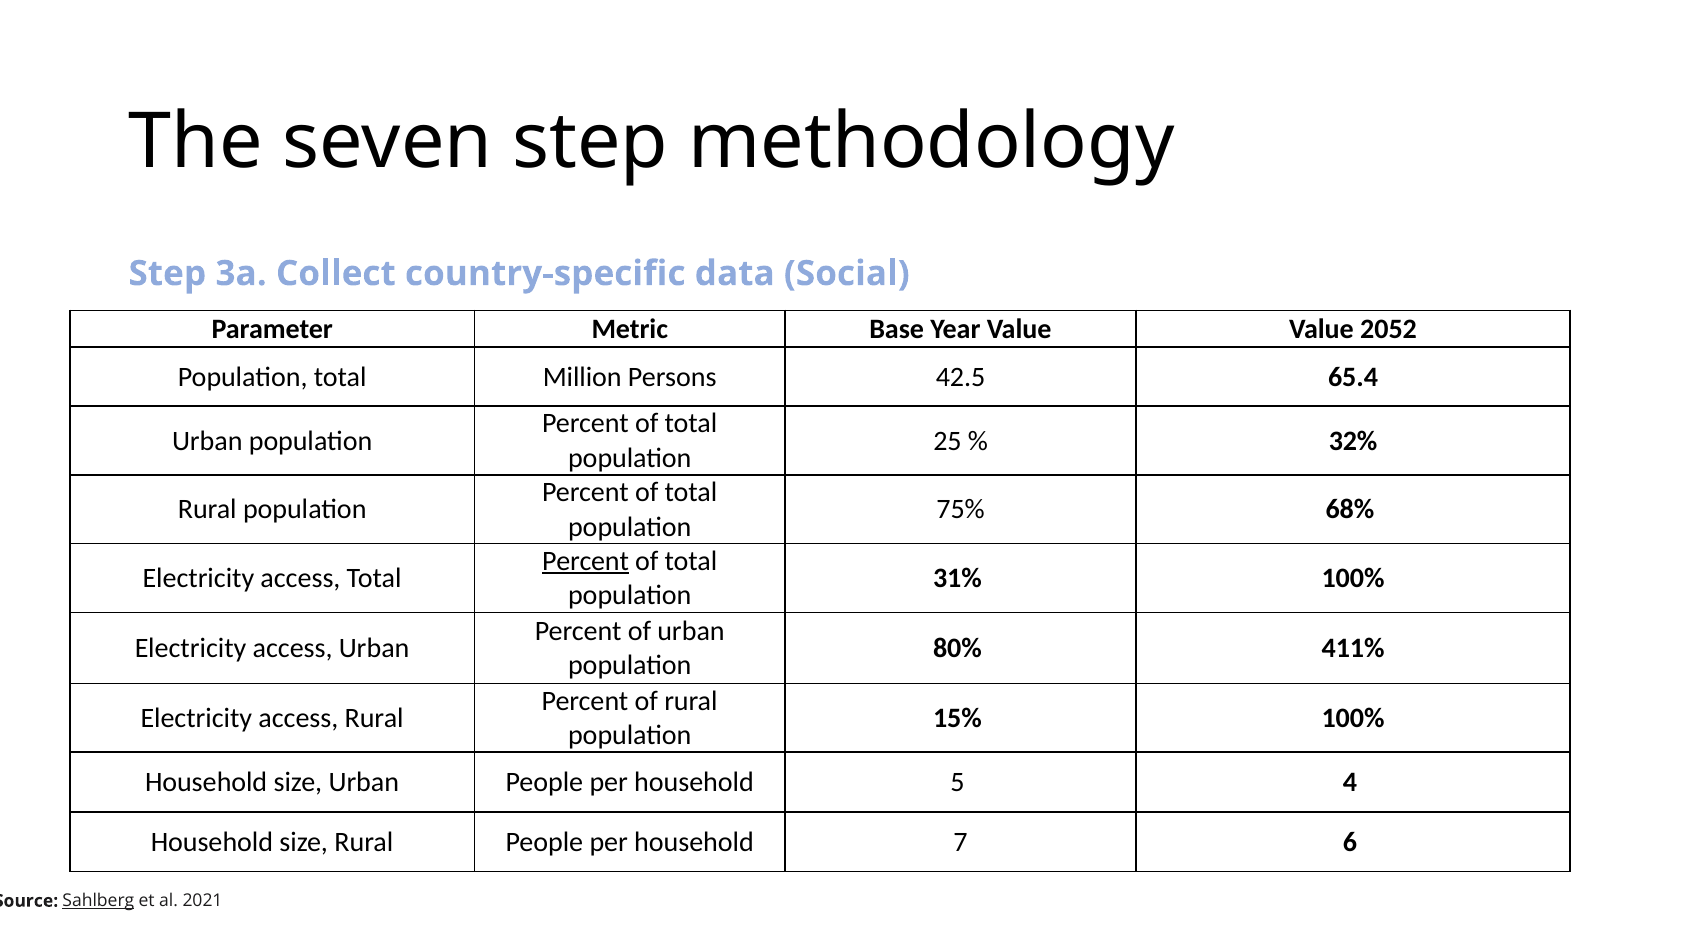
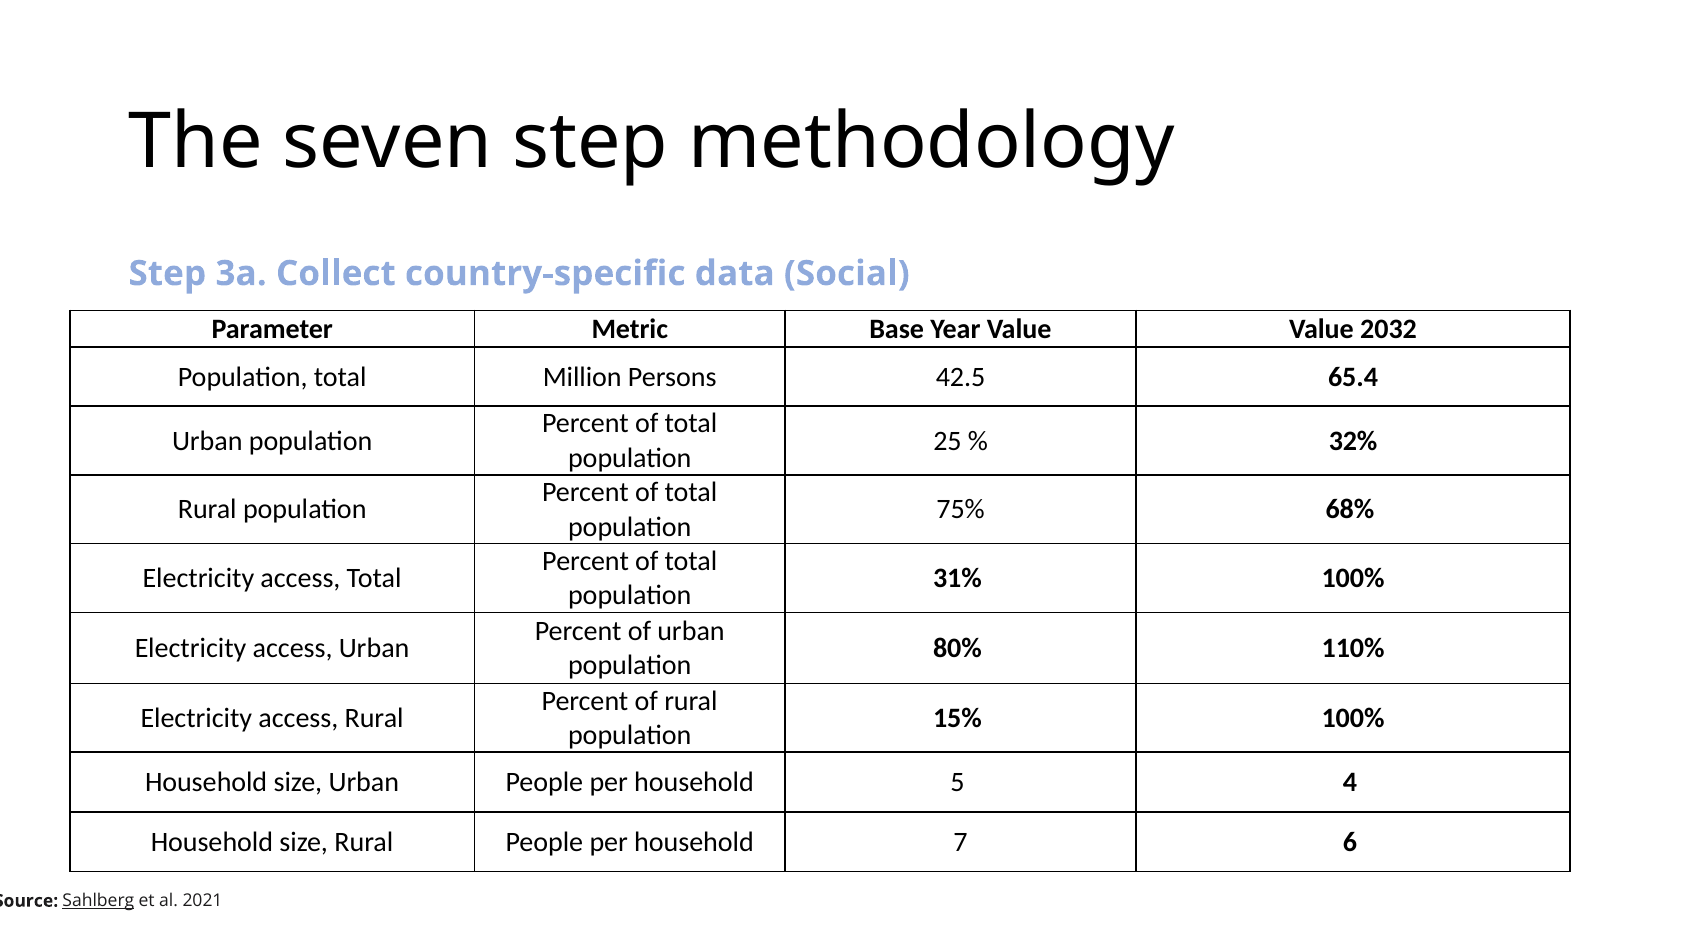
2052: 2052 -> 2032
Percent at (585, 561) underline: present -> none
411%: 411% -> 110%
